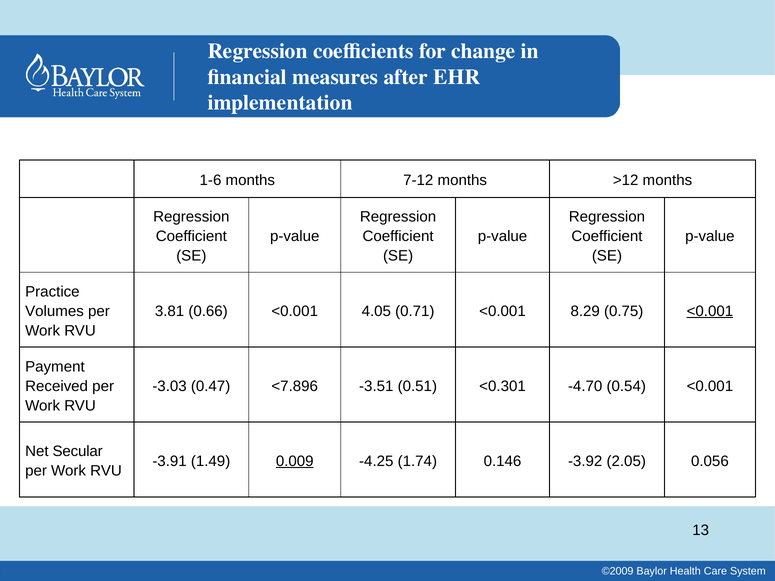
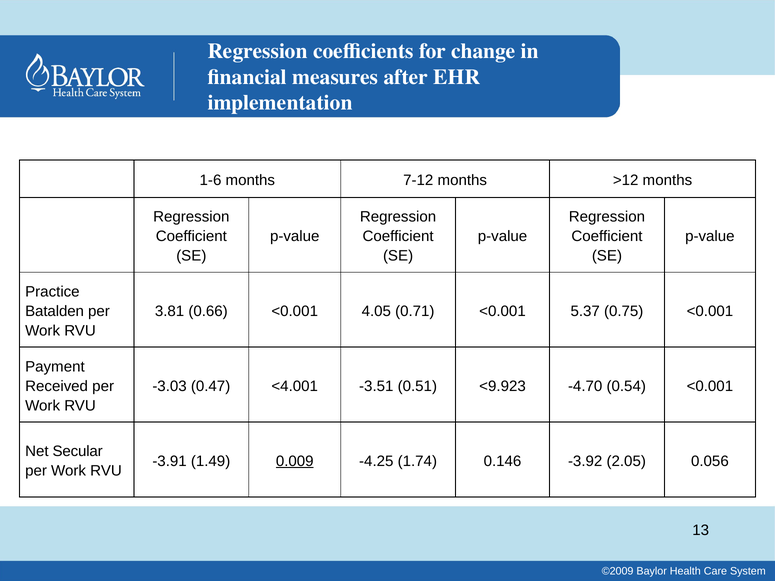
Volumes: Volumes -> Batalden
8.29: 8.29 -> 5.37
<0.001 at (710, 311) underline: present -> none
<7.896: <7.896 -> <4.001
<0.301: <0.301 -> <9.923
